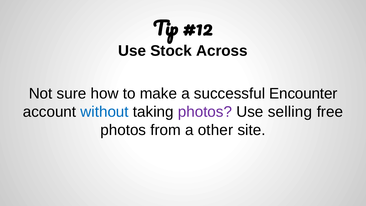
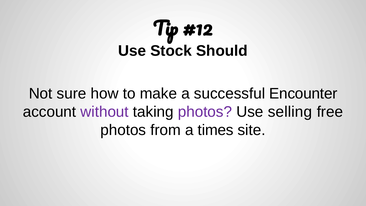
Across: Across -> Should
without colour: blue -> purple
other: other -> times
